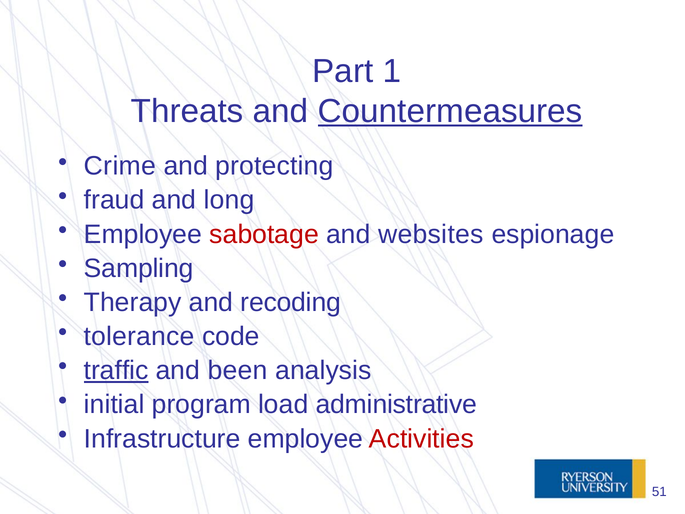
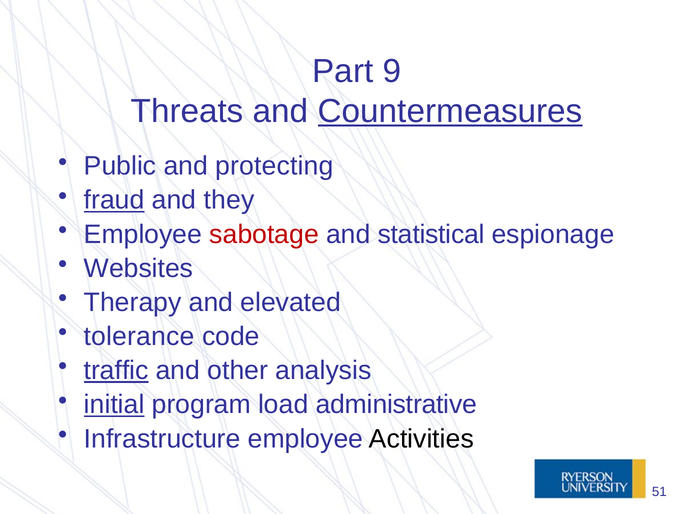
1: 1 -> 9
Crime: Crime -> Public
fraud underline: none -> present
long: long -> they
websites: websites -> statistical
Sampling: Sampling -> Websites
recoding: recoding -> elevated
been: been -> other
initial underline: none -> present
Activities colour: red -> black
